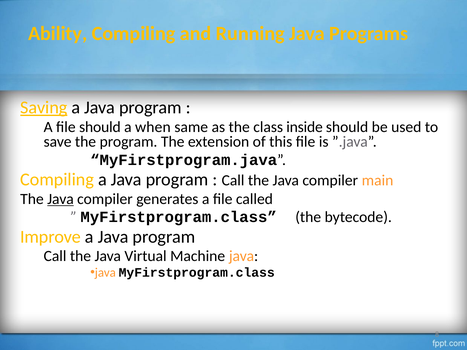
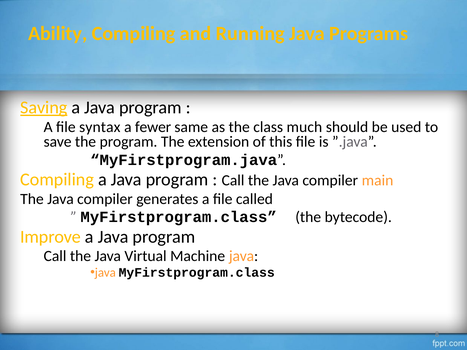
file should: should -> syntax
when: when -> fewer
inside: inside -> much
Java at (60, 199) underline: present -> none
